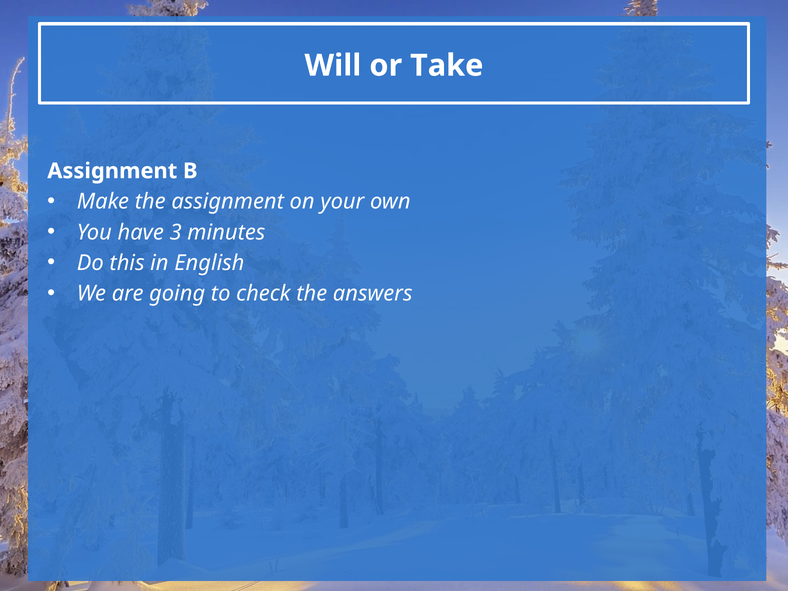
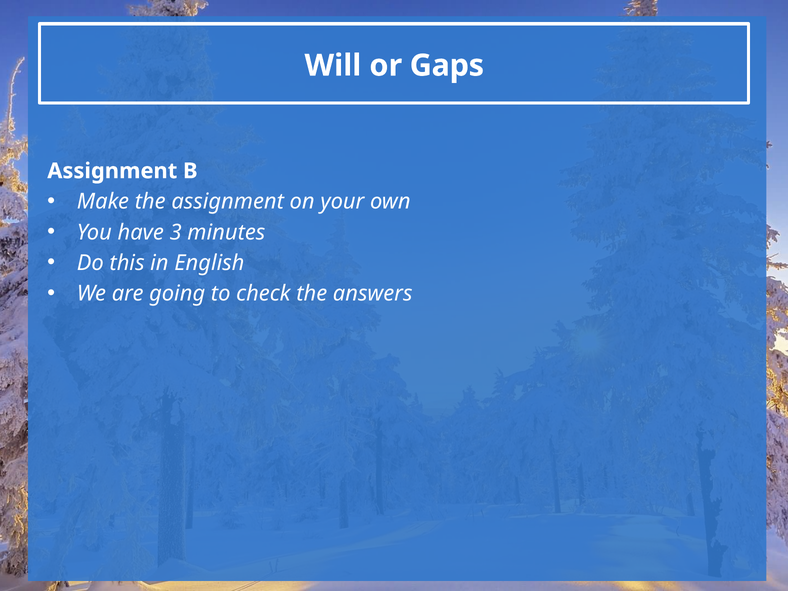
Take: Take -> Gaps
